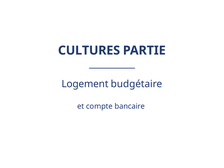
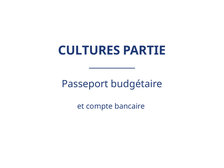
Logement: Logement -> Passeport
